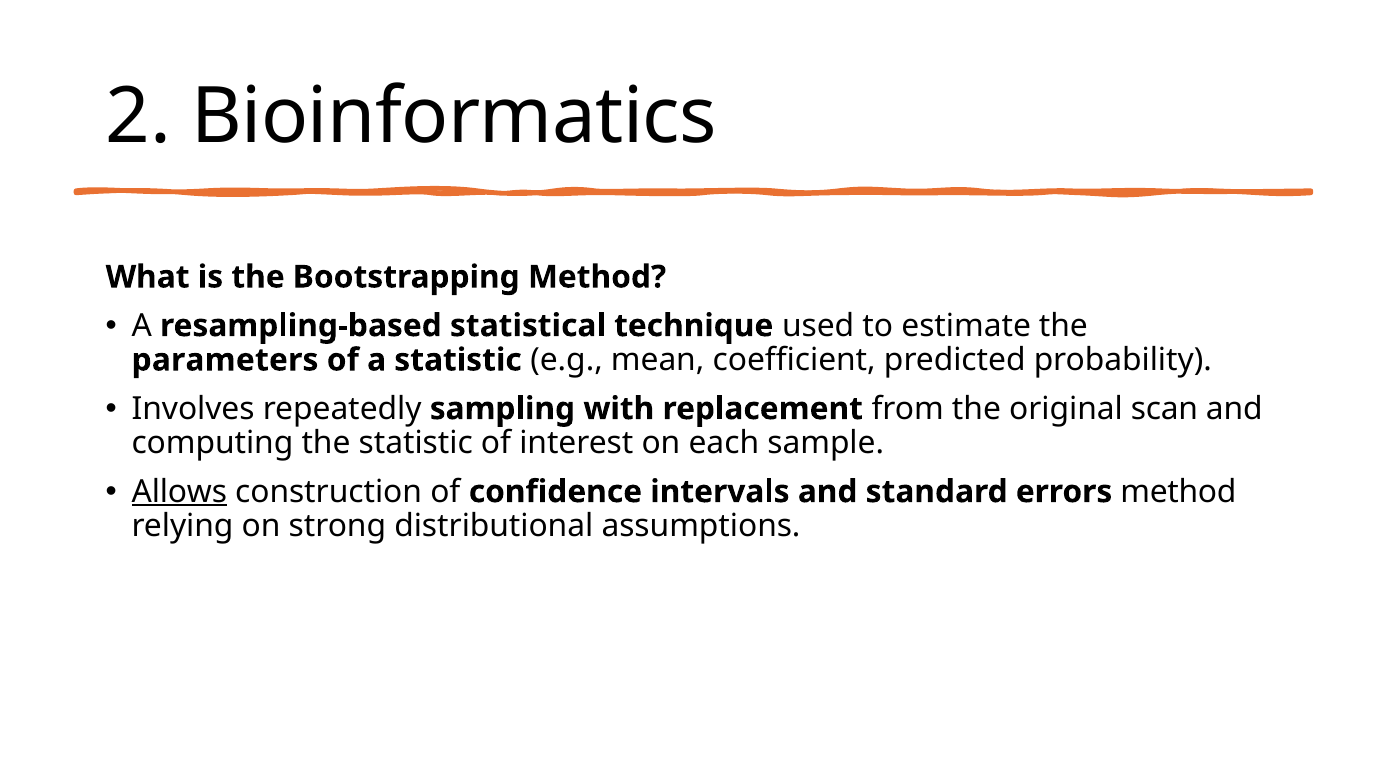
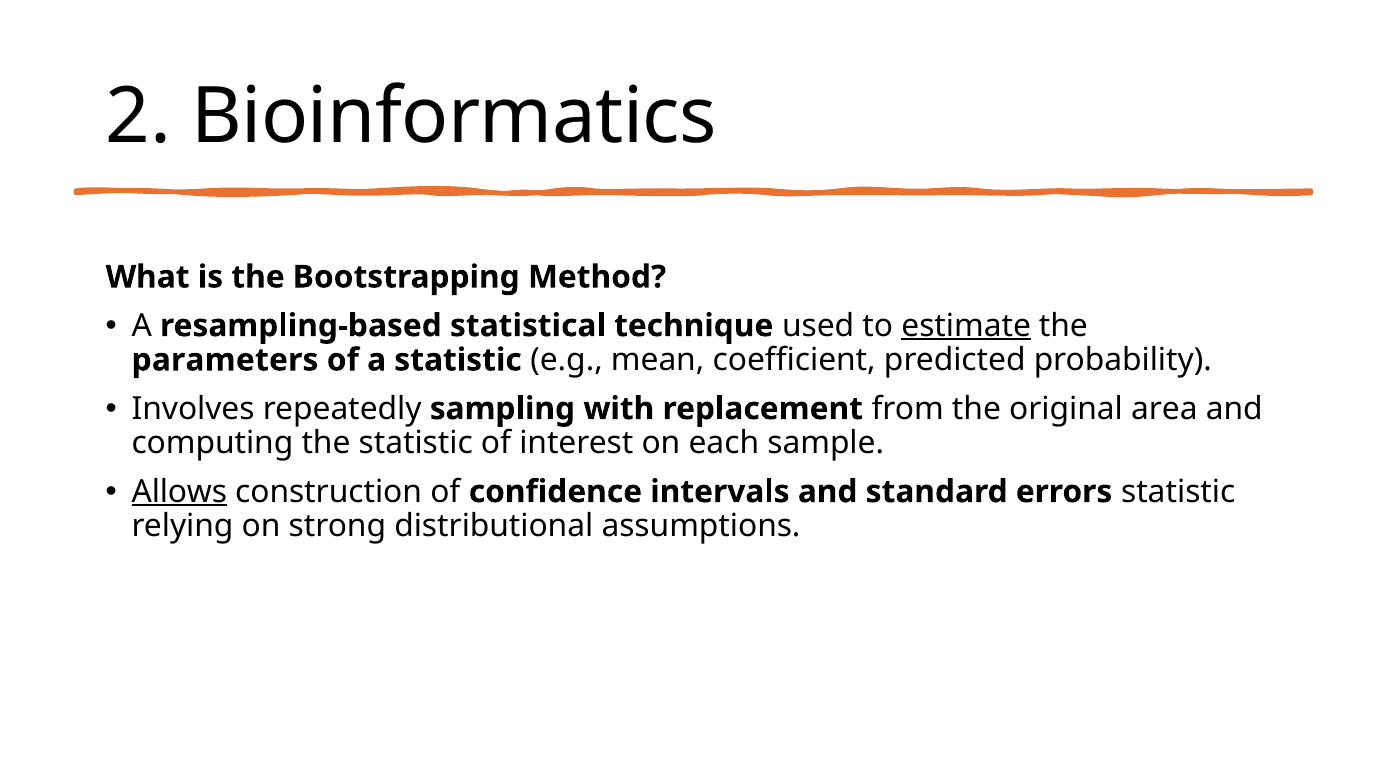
estimate underline: none -> present
scan: scan -> area
errors method: method -> statistic
